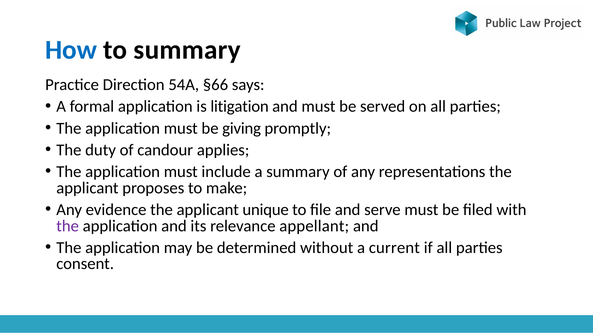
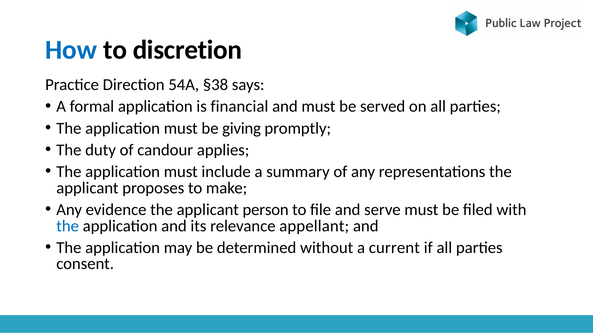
to summary: summary -> discretion
§66: §66 -> §38
litigation: litigation -> financial
unique: unique -> person
the at (68, 226) colour: purple -> blue
